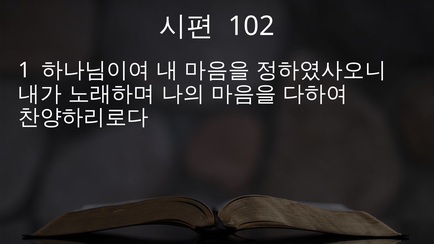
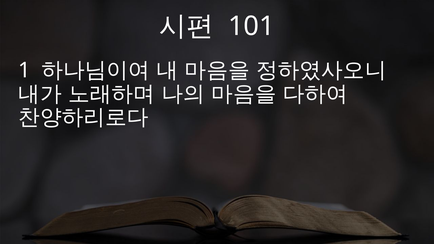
102: 102 -> 101
